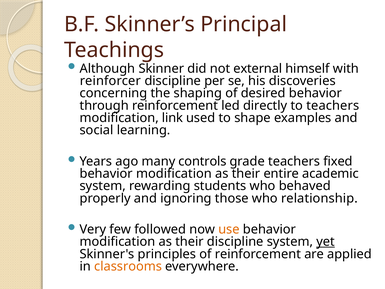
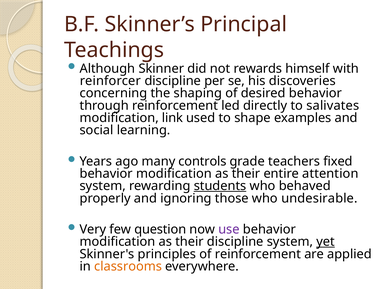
external: external -> rewards
to teachers: teachers -> salivates
academic: academic -> attention
students underline: none -> present
relationship: relationship -> undesirable
followed: followed -> question
use colour: orange -> purple
